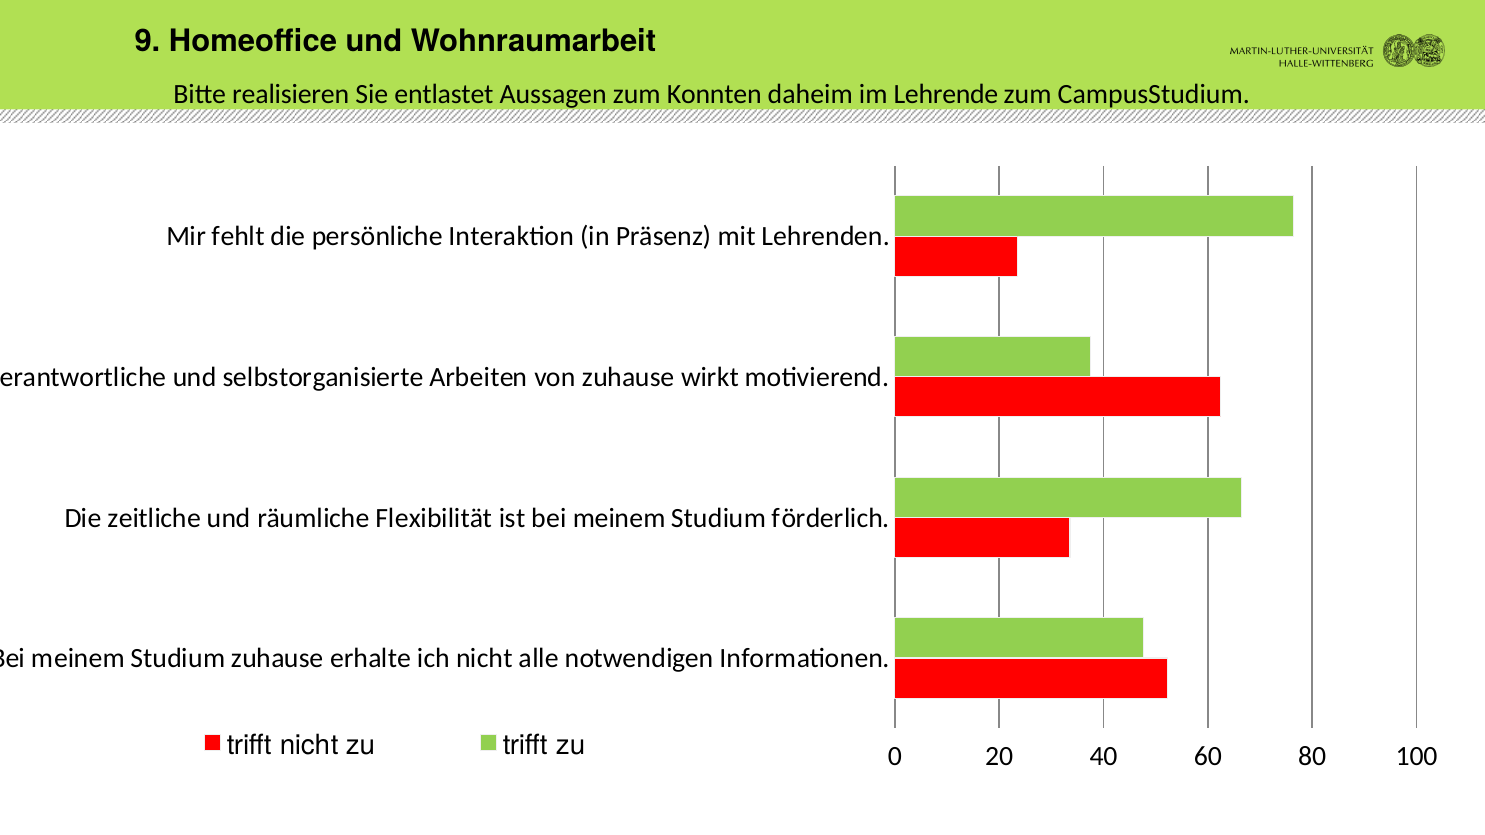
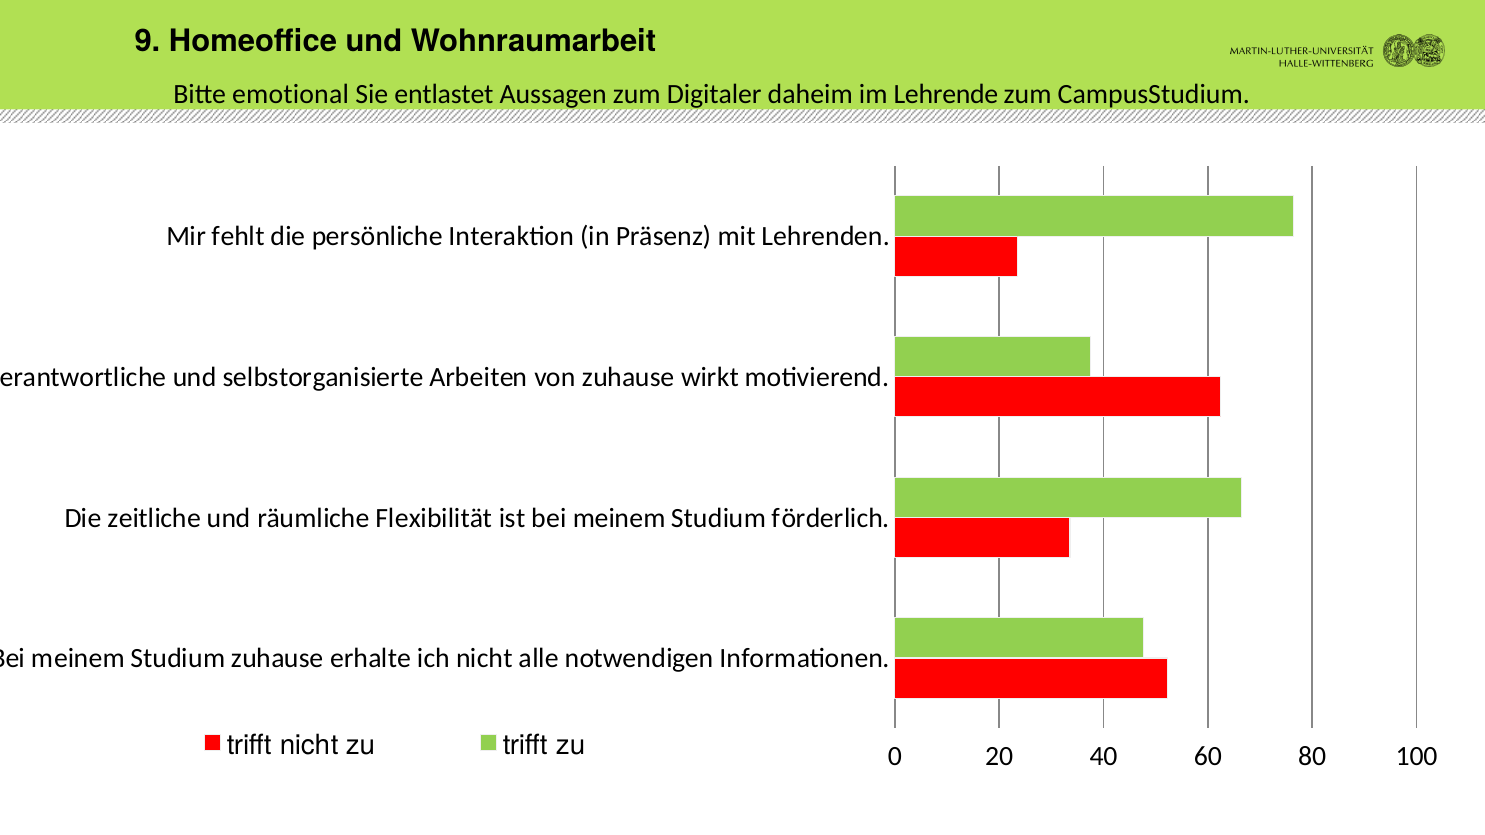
realisieren: realisieren -> emotional
Konnten: Konnten -> Digitaler
